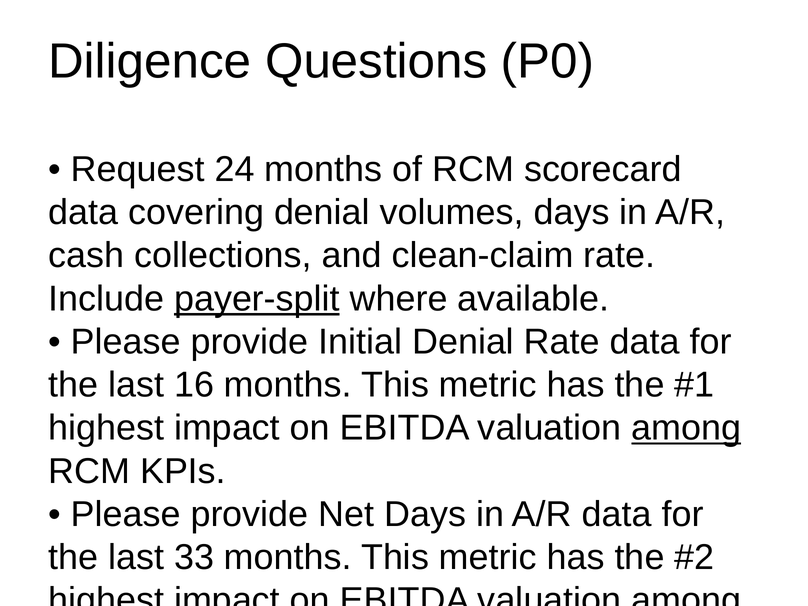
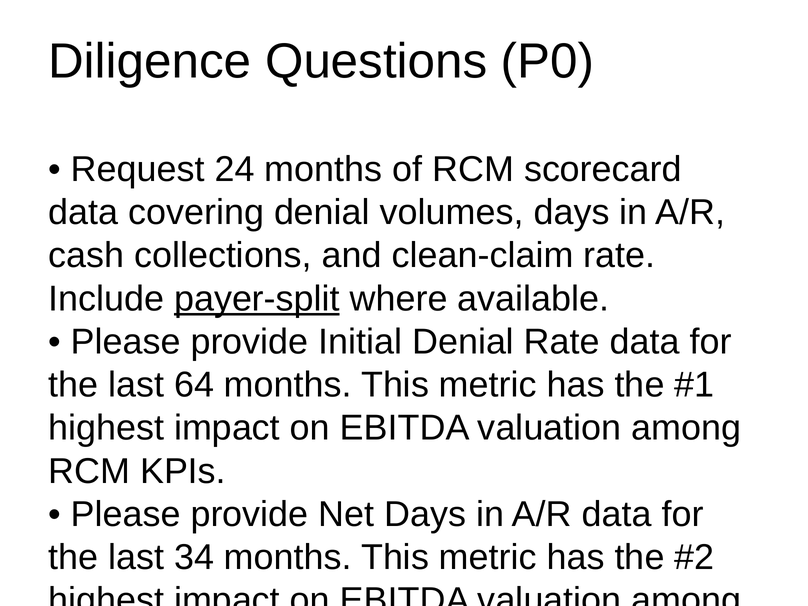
16: 16 -> 64
among at (686, 428) underline: present -> none
33: 33 -> 34
